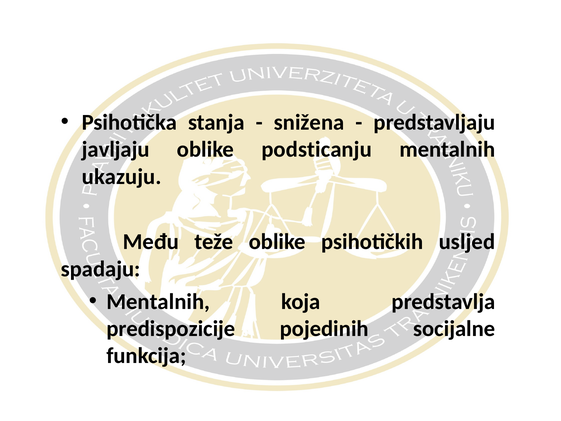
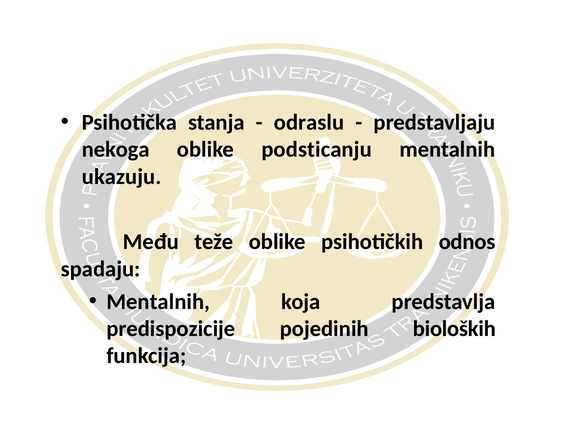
snižena: snižena -> odraslu
javljaju: javljaju -> nekoga
usljed: usljed -> odnos
socijalne: socijalne -> bioloških
